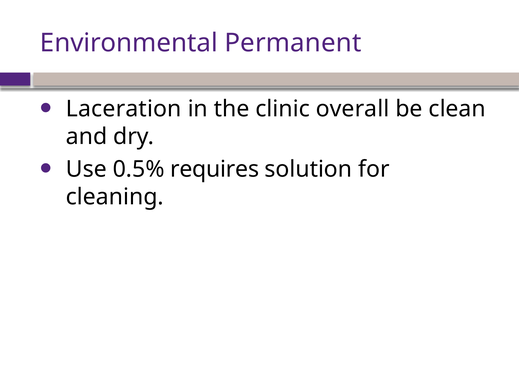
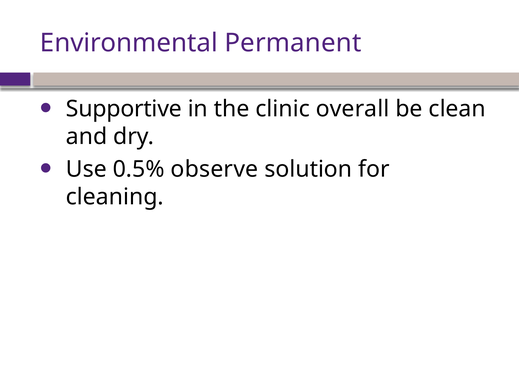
Laceration: Laceration -> Supportive
requires: requires -> observe
